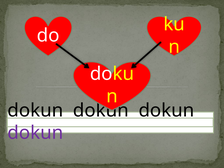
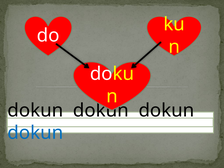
dokun at (35, 133) colour: purple -> blue
